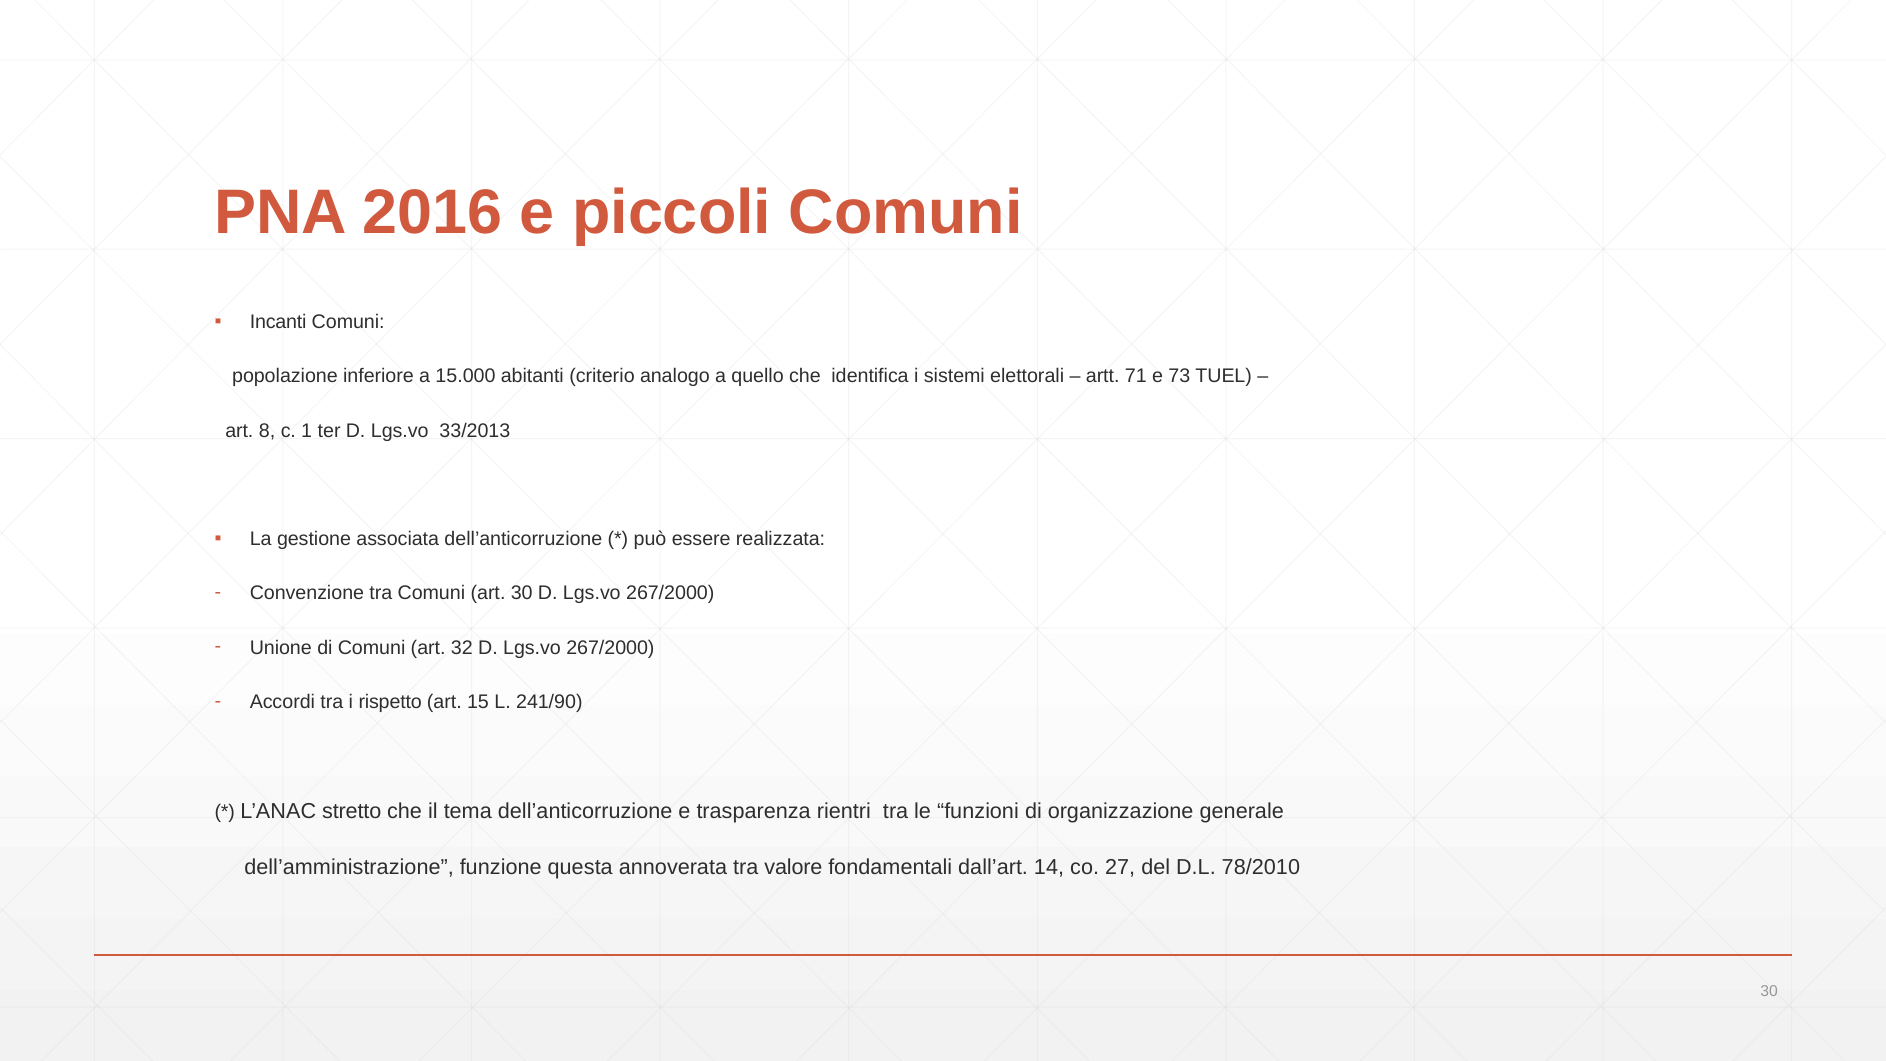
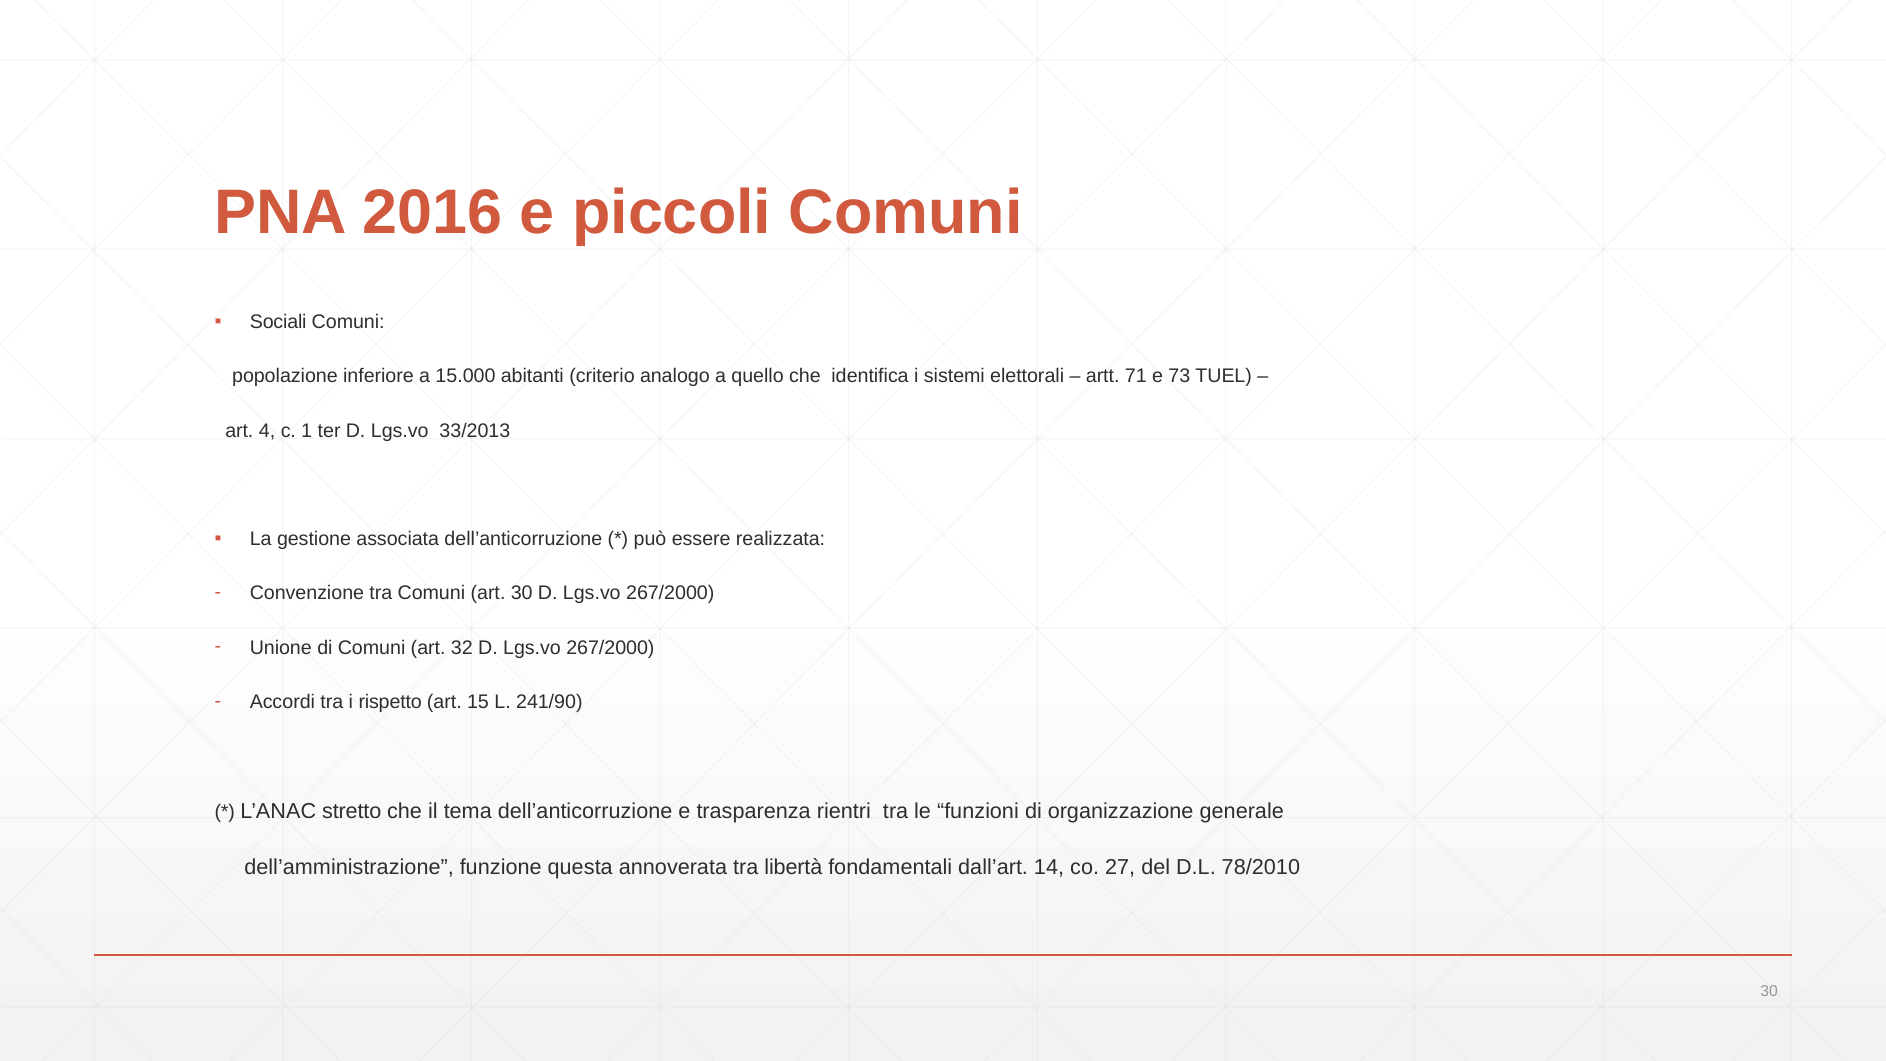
Incanti: Incanti -> Sociali
8: 8 -> 4
valore: valore -> libertà
